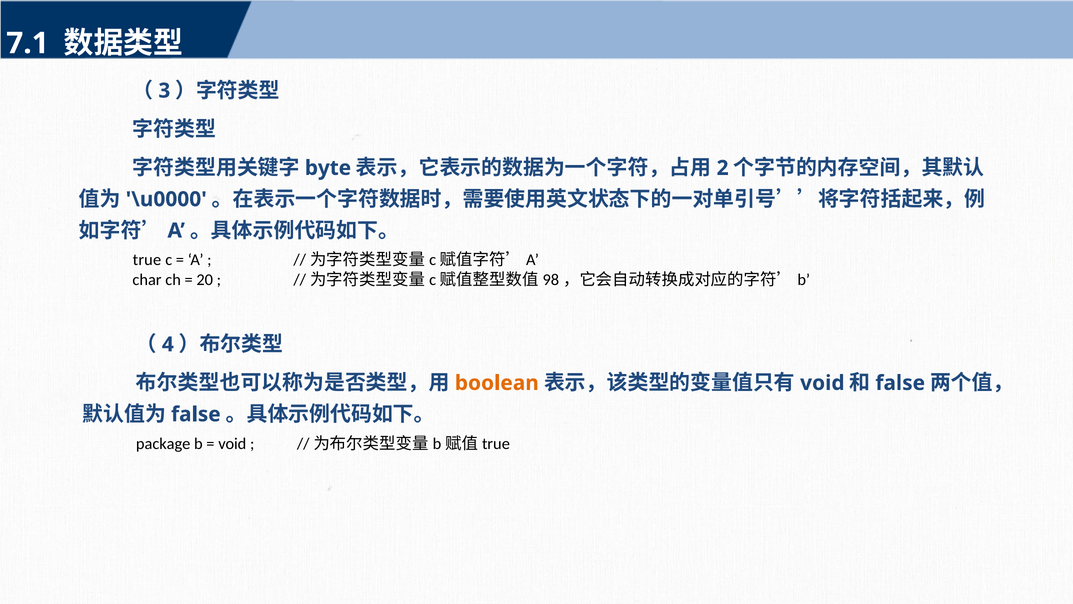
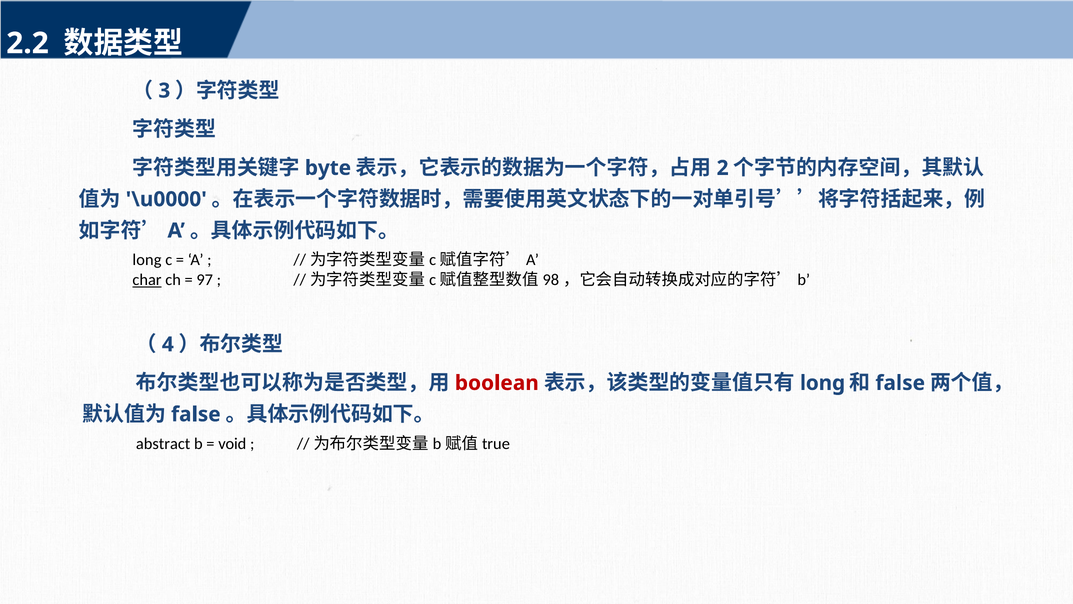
7.1: 7.1 -> 2.2
true at (147, 260): true -> long
char underline: none -> present
20: 20 -> 97
boolean colour: orange -> red
void at (822, 383): void -> long
package: package -> abstract
